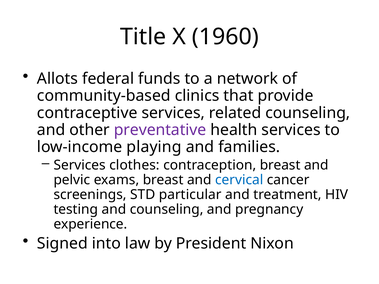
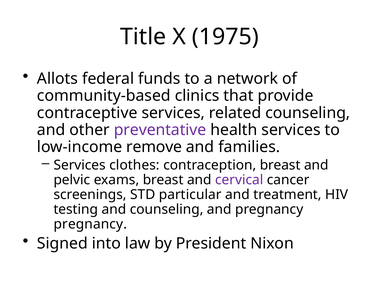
1960: 1960 -> 1975
playing: playing -> remove
cervical colour: blue -> purple
experience at (90, 224): experience -> pregnancy
